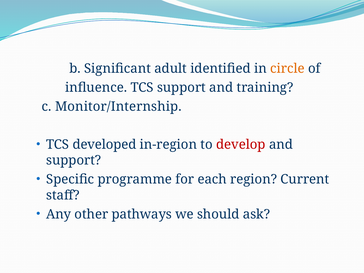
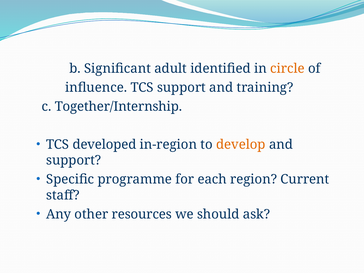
Monitor/Internship: Monitor/Internship -> Together/Internship
develop colour: red -> orange
pathways: pathways -> resources
